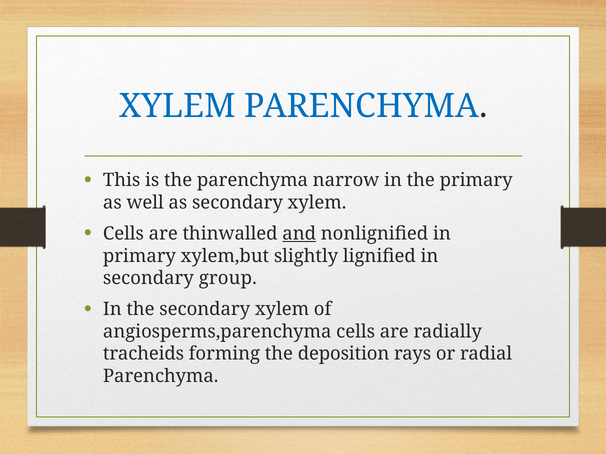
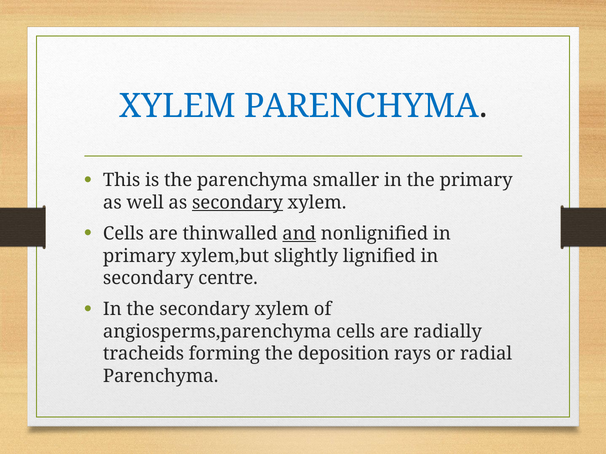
narrow: narrow -> smaller
secondary at (237, 203) underline: none -> present
group: group -> centre
